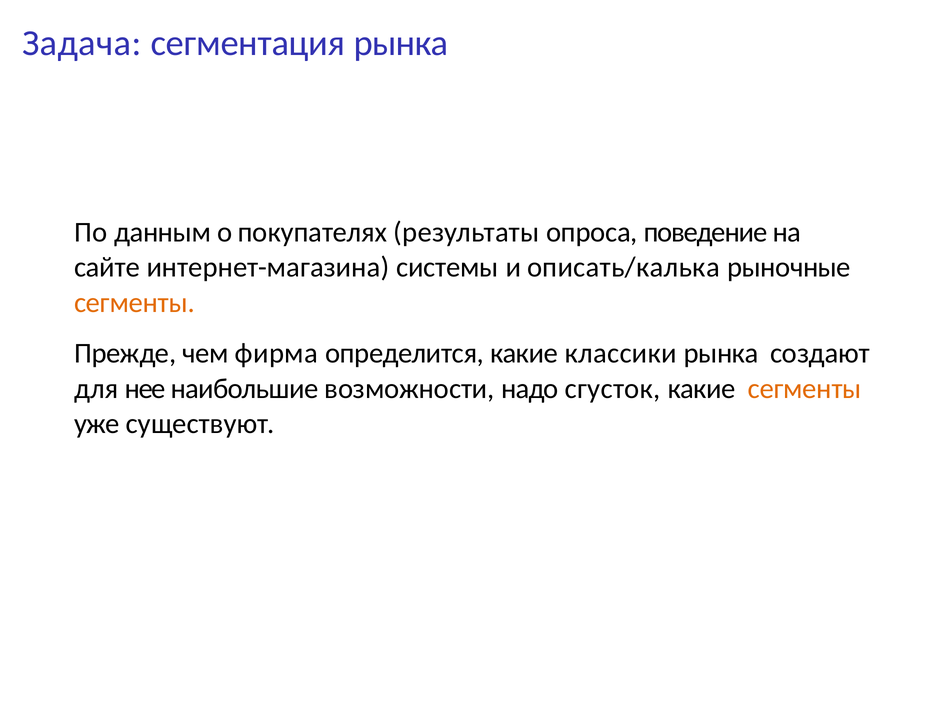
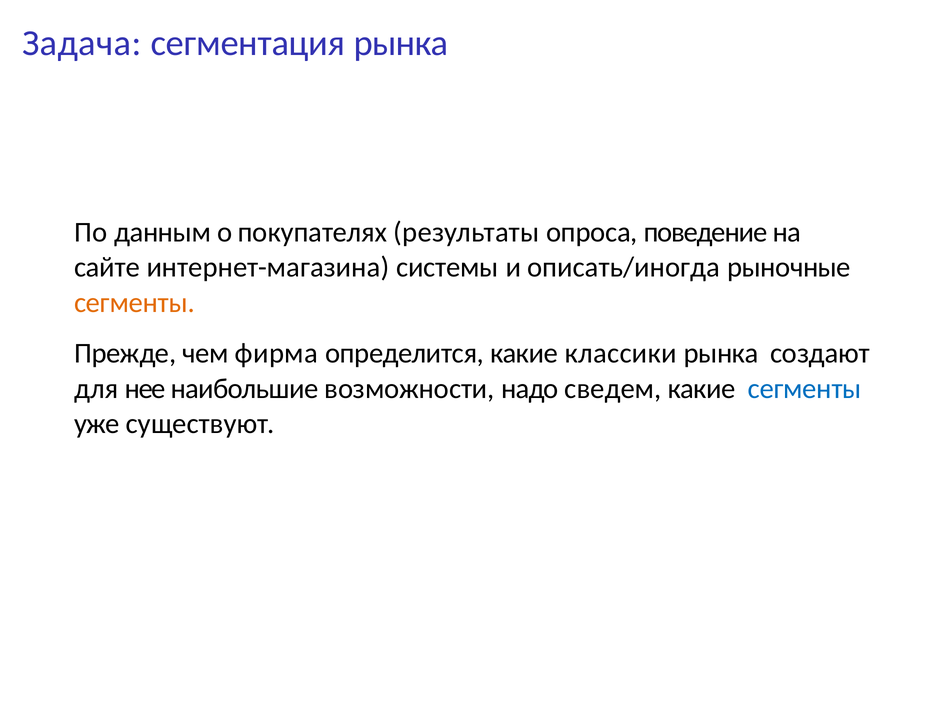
описать/калька: описать/калька -> описать/иногда
сгусток: сгусток -> сведем
сегменты at (805, 388) colour: orange -> blue
